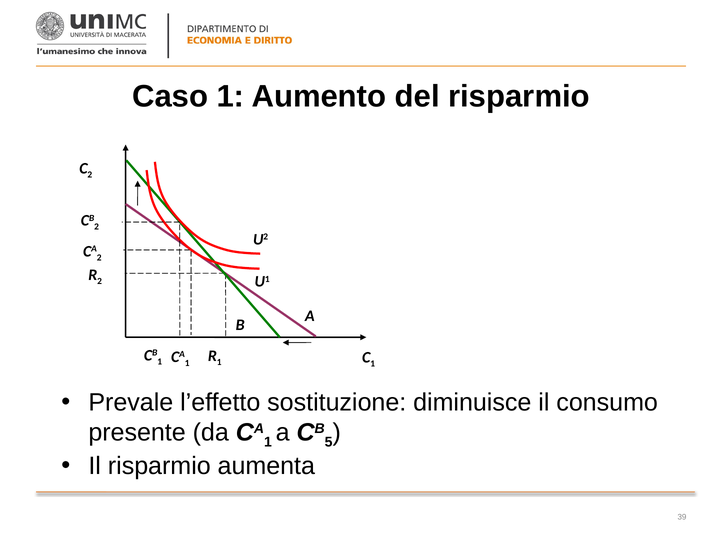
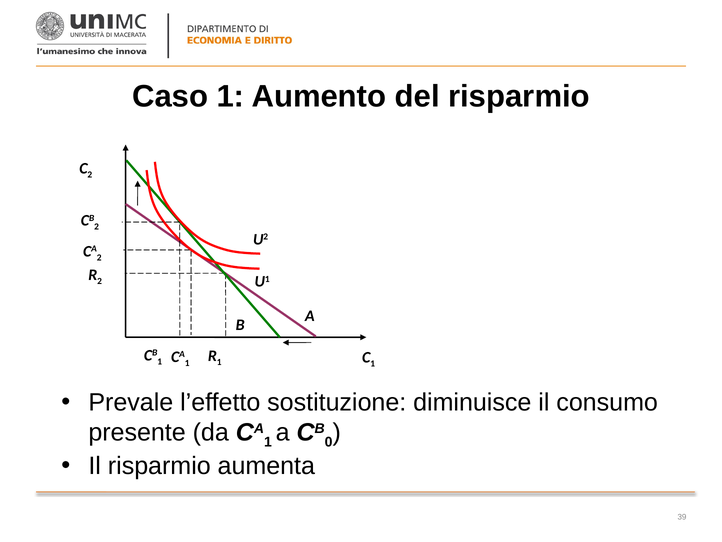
5: 5 -> 0
